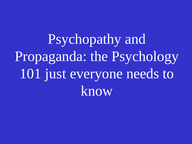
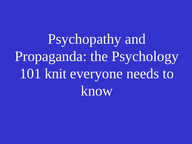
just: just -> knit
